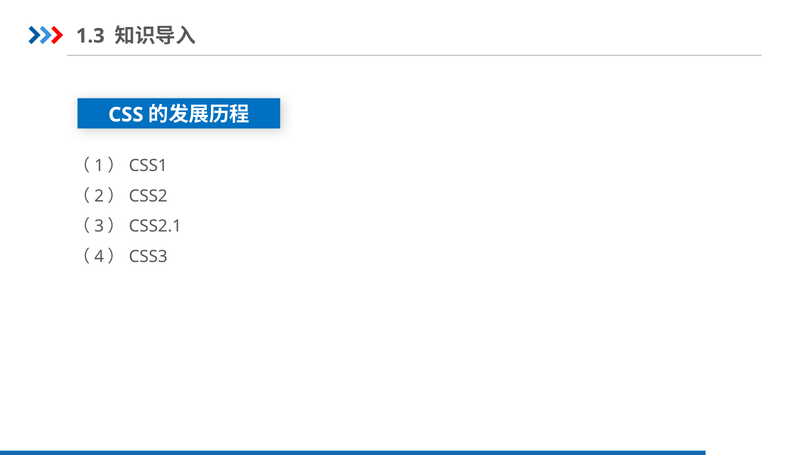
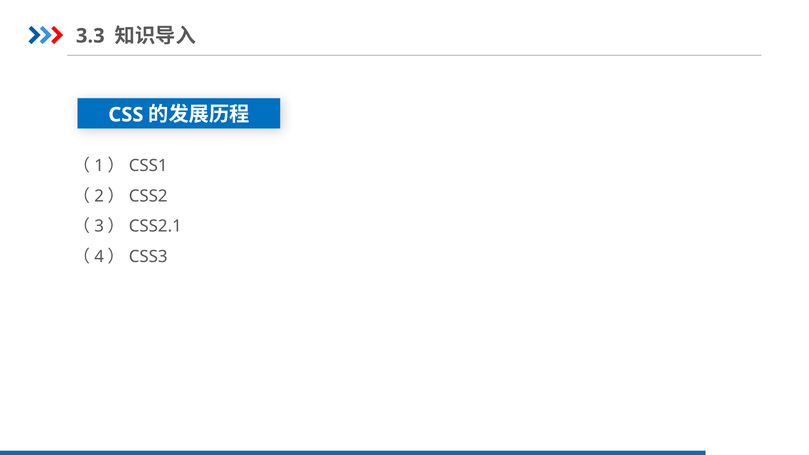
1.3: 1.3 -> 3.3
